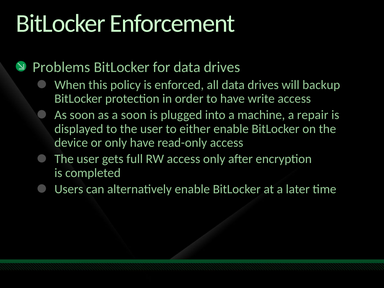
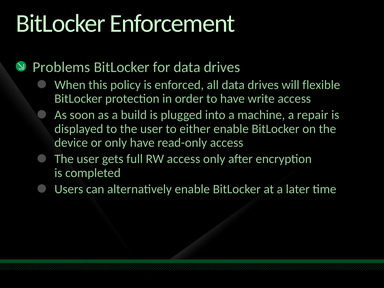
backup: backup -> flexible
a soon: soon -> build
